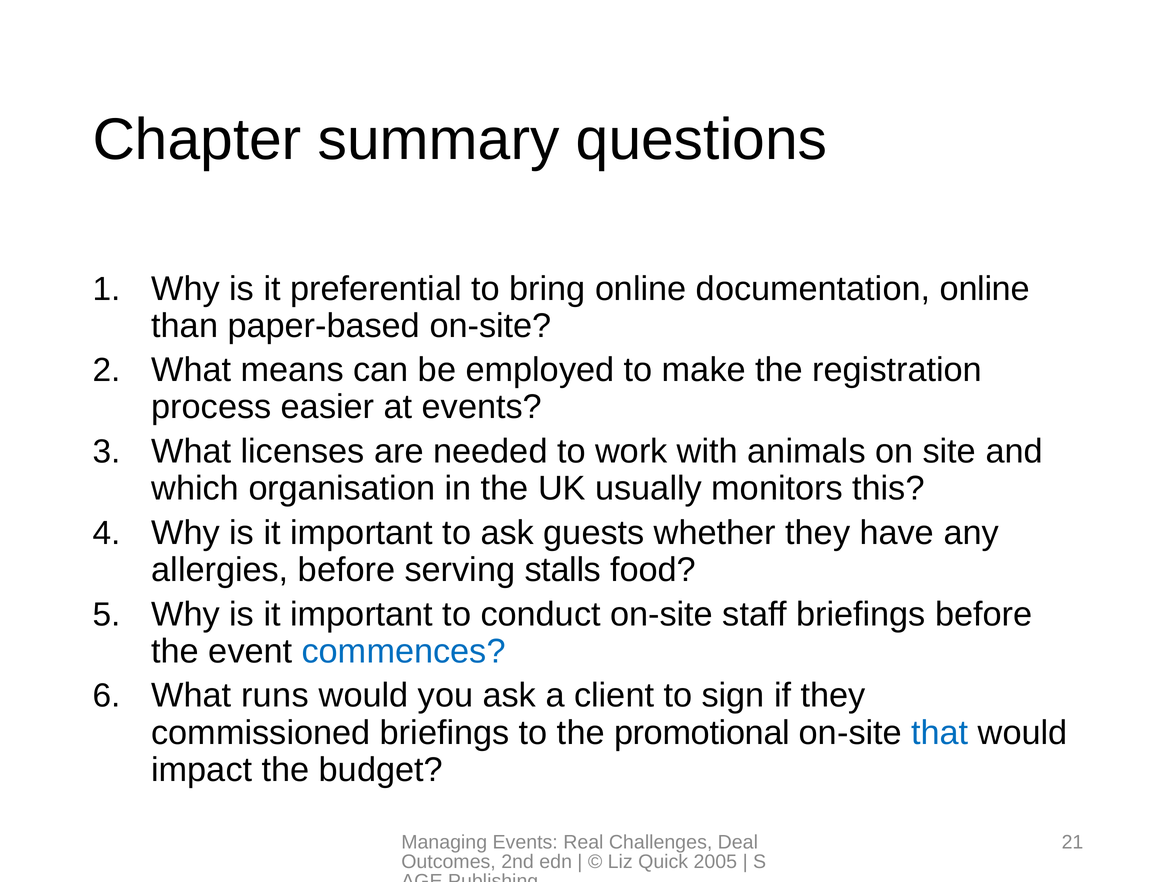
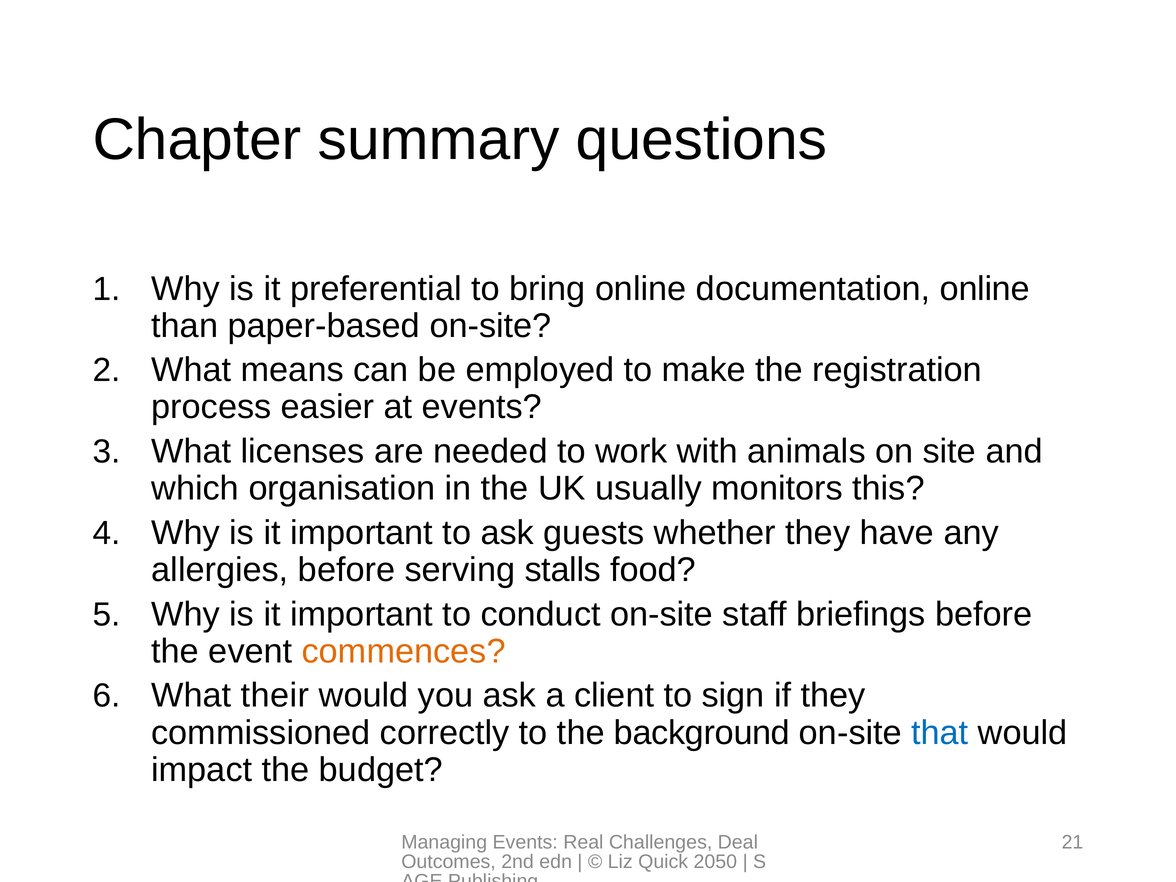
commences colour: blue -> orange
runs: runs -> their
commissioned briefings: briefings -> correctly
promotional: promotional -> background
2005: 2005 -> 2050
